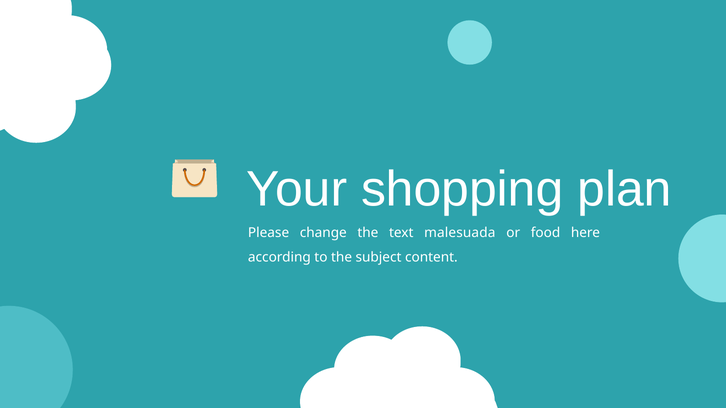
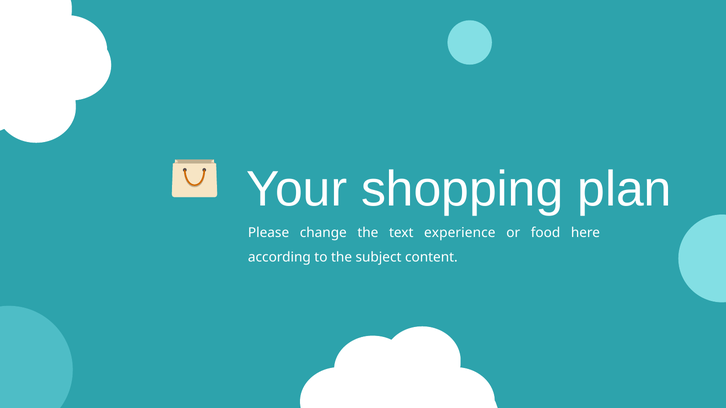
malesuada: malesuada -> experience
